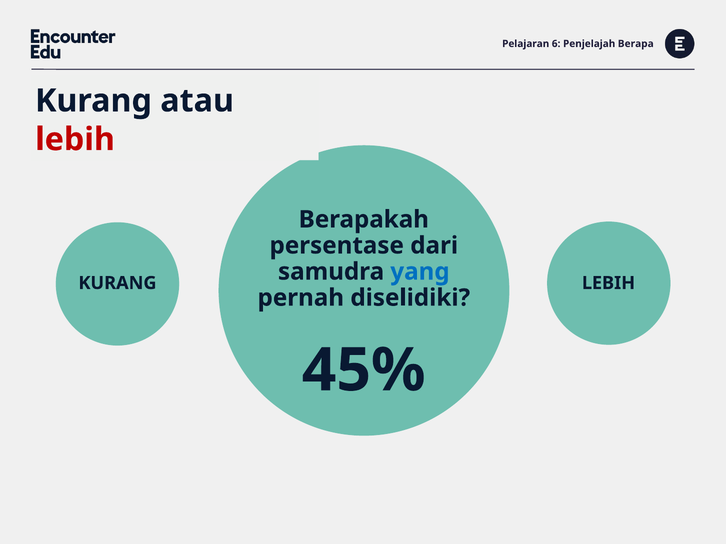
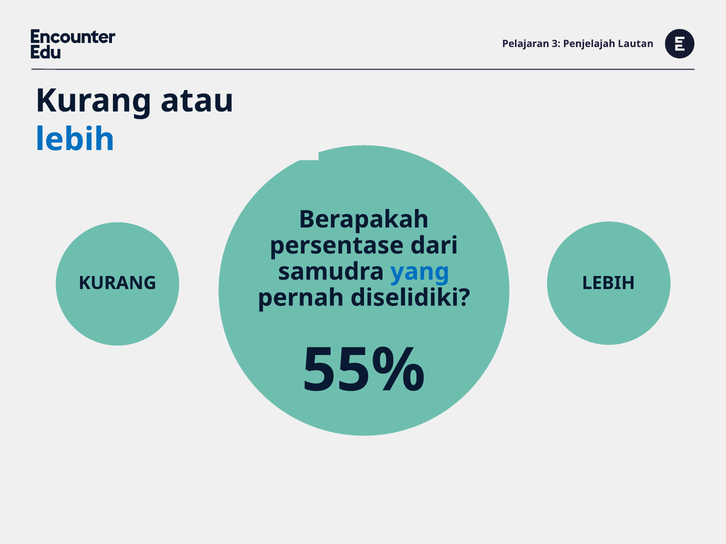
6: 6 -> 3
Berapa: Berapa -> Lautan
lebih at (75, 140) colour: red -> blue
45%: 45% -> 55%
